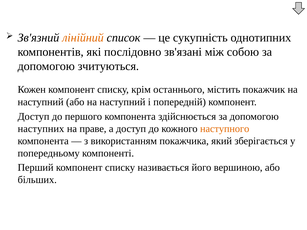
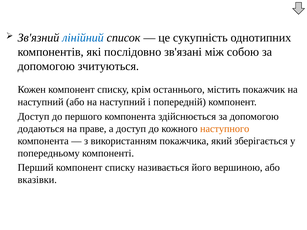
лінійний colour: orange -> blue
наступних: наступних -> додаються
більших: більших -> вказівки
